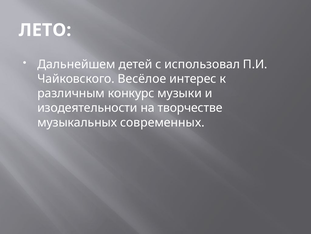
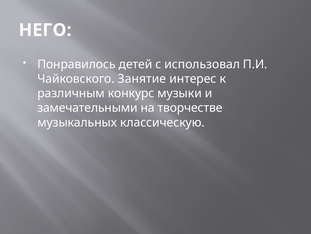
ЛЕТО: ЛЕТО -> НЕГО
Дальнейшем: Дальнейшем -> Понравилось
Весёлое: Весёлое -> Занятие
изодеятельности: изодеятельности -> замечательными
современных: современных -> классическую
